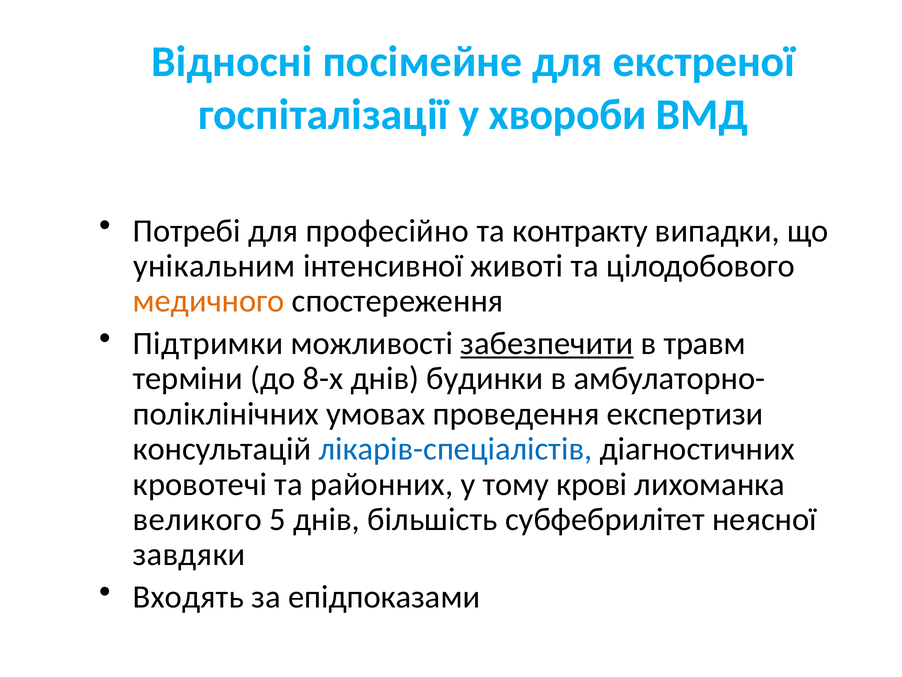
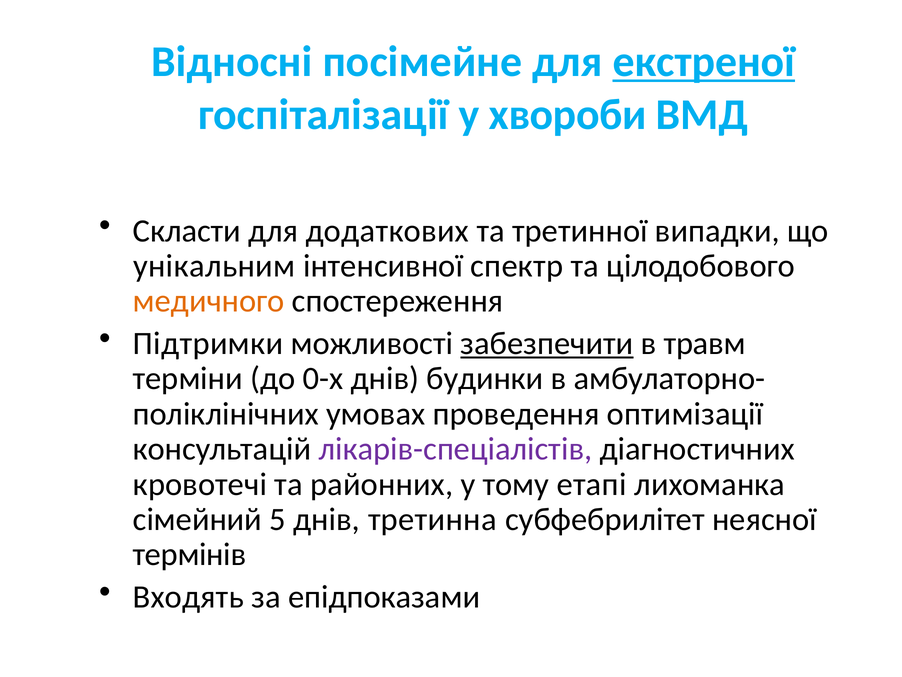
екстреної underline: none -> present
Потребі: Потребі -> Скласти
професійно: професійно -> додаткових
контракту: контракту -> третинної
животі: животі -> спектр
8-х: 8-х -> 0-х
експертизи: експертизи -> оптимізації
лікарів-спеціалістів colour: blue -> purple
крові: крові -> етапі
великого: великого -> сімейний
більшість: більшість -> третинна
завдяки: завдяки -> термінів
